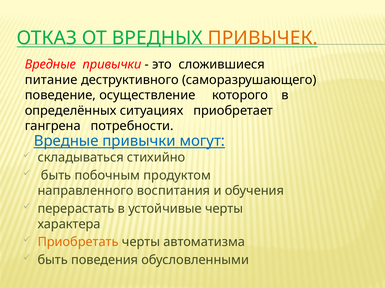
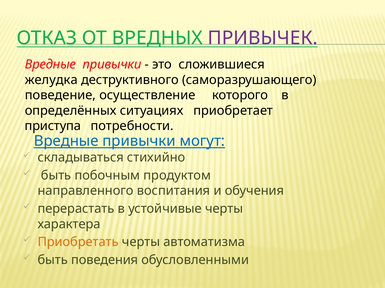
ПРИВЫЧЕК colour: orange -> purple
питание: питание -> желудка
гангрена: гангрена -> приступа
